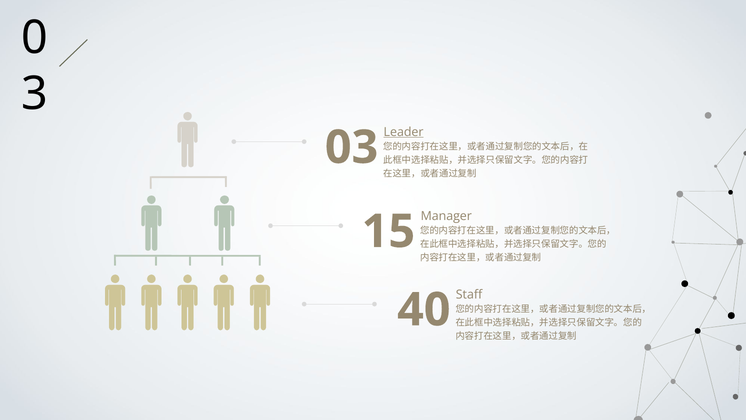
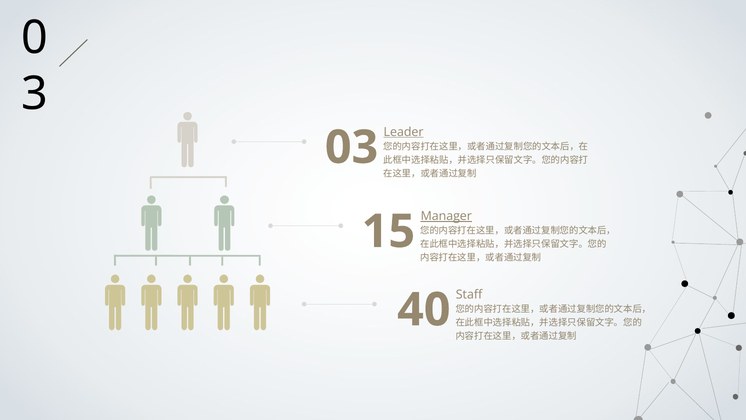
Manager underline: none -> present
